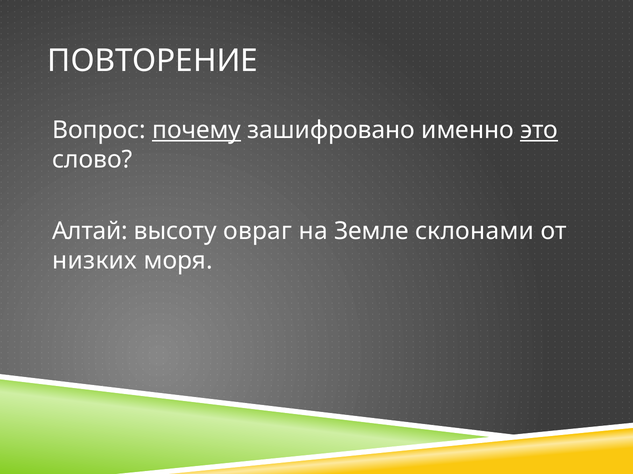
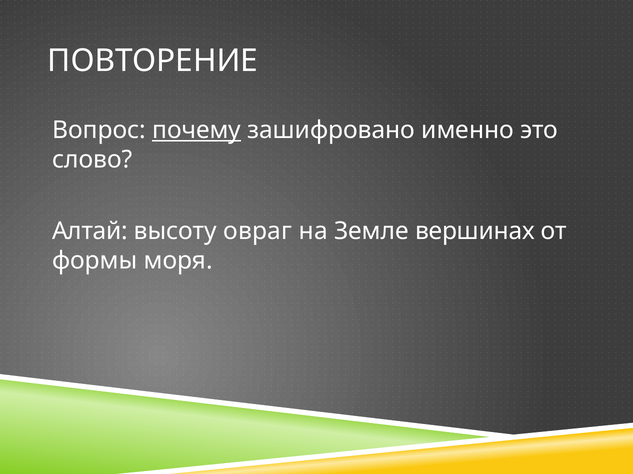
это underline: present -> none
склонами: склонами -> вершинах
низких: низких -> формы
